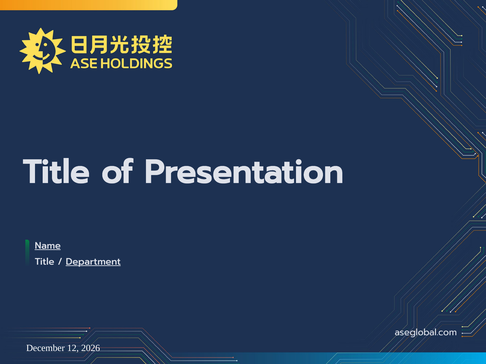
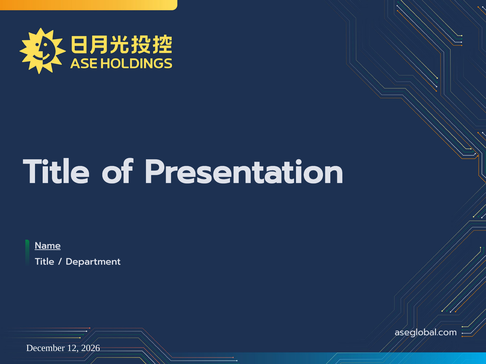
Department underline: present -> none
